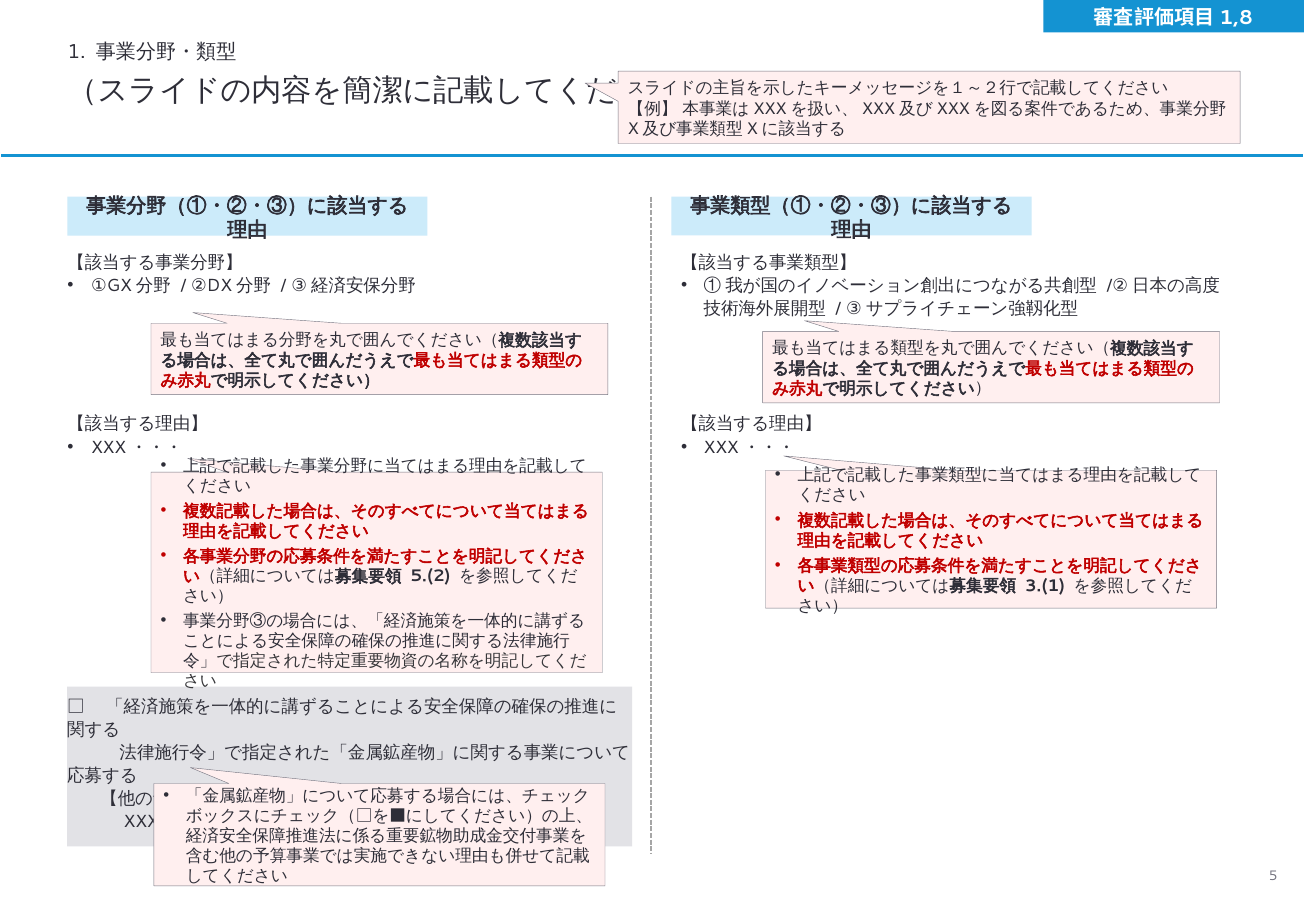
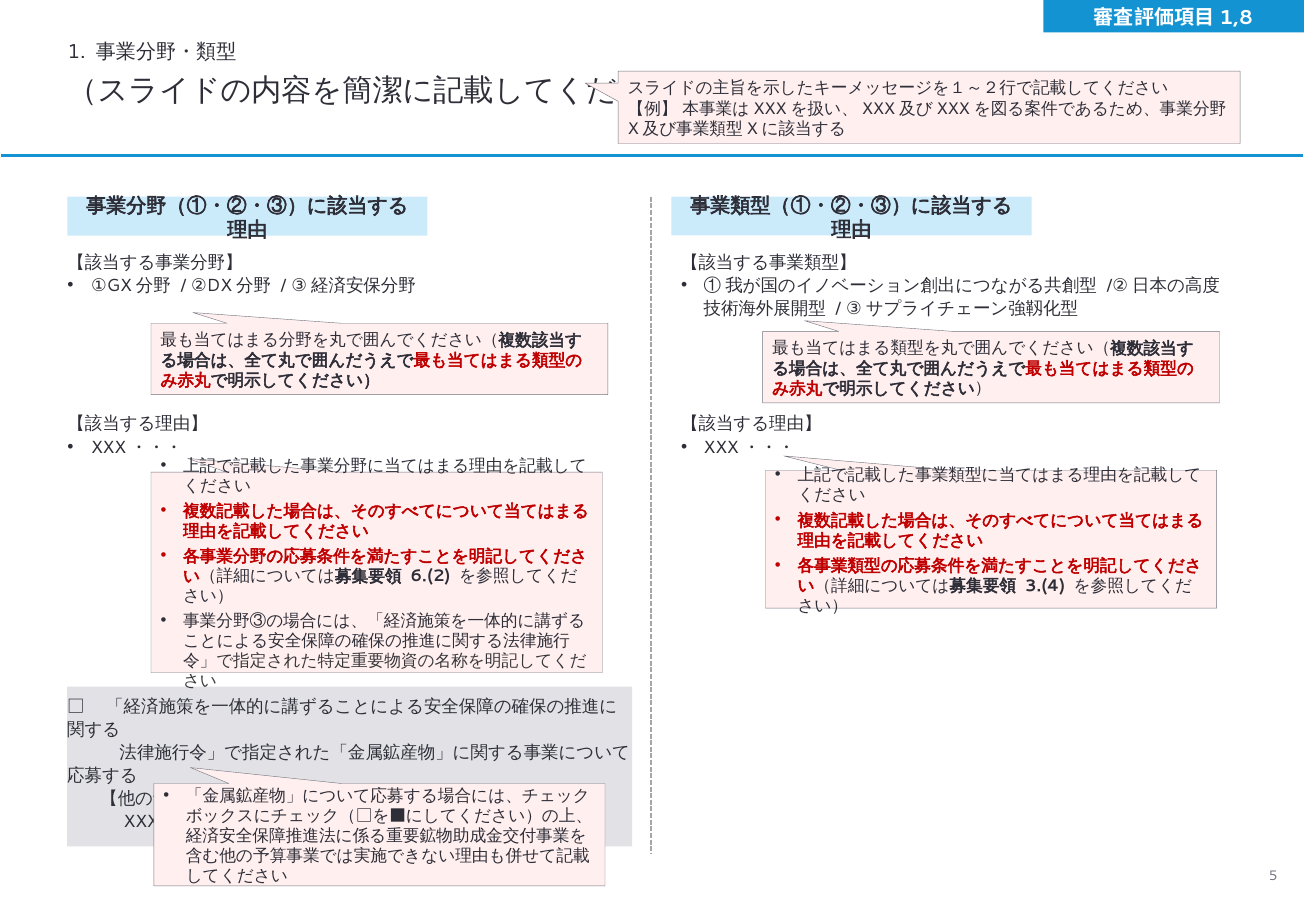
5.(2: 5.(2 -> 6.(2
3.(1: 3.(1 -> 3.(4
